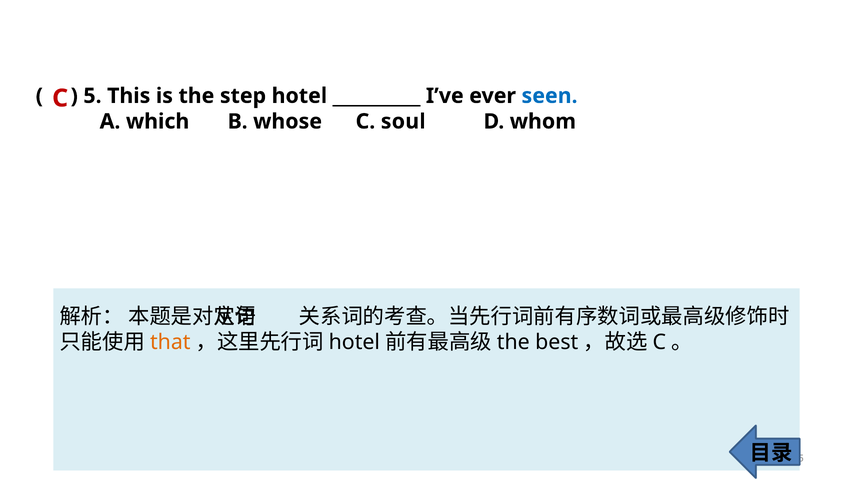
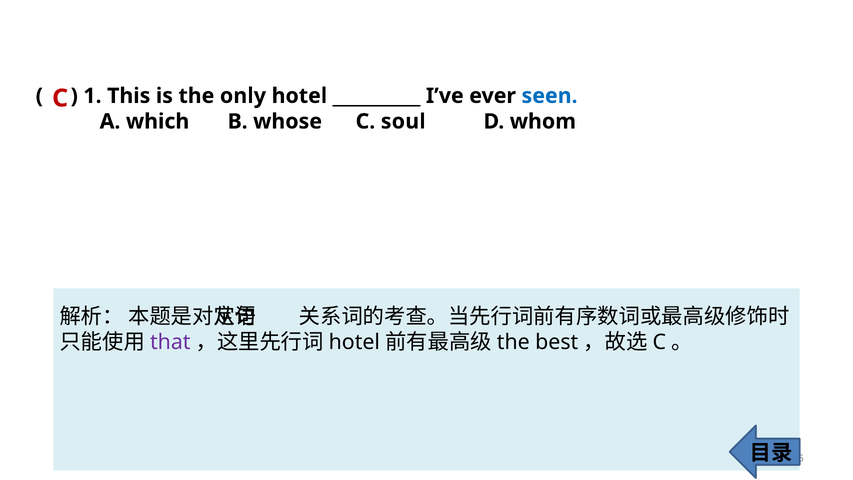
5: 5 -> 1
step: step -> only
that colour: orange -> purple
